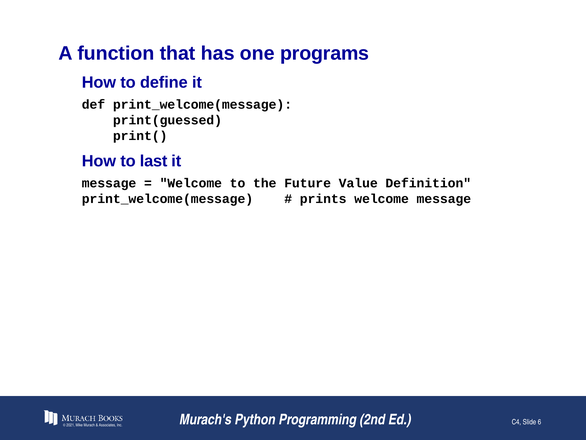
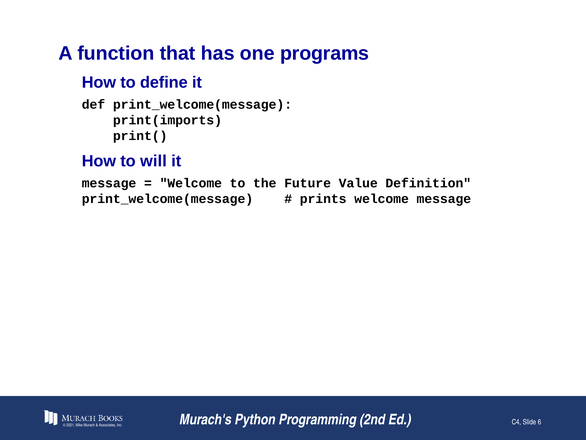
print(guessed: print(guessed -> print(imports
last: last -> will
